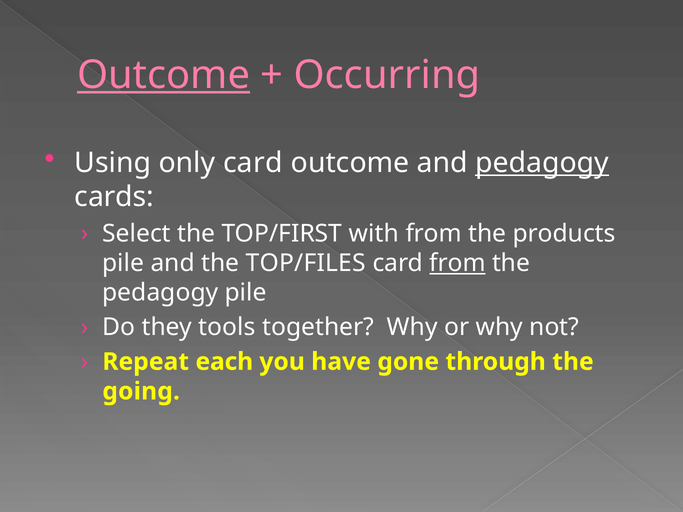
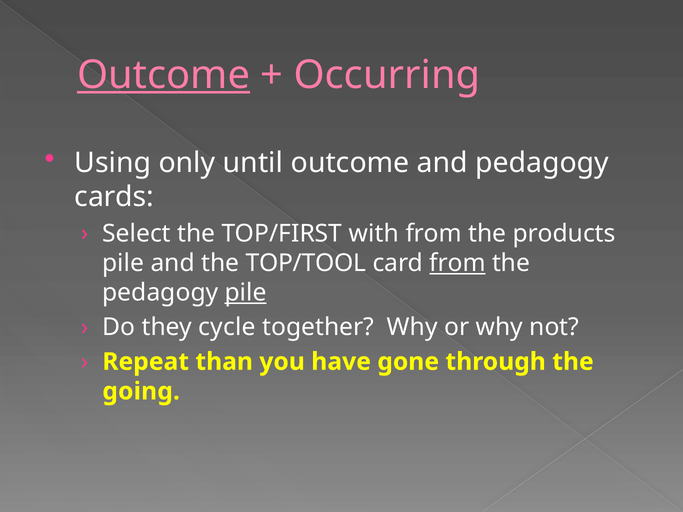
only card: card -> until
pedagogy at (542, 163) underline: present -> none
TOP/FILES: TOP/FILES -> TOP/TOOL
pile at (246, 293) underline: none -> present
tools: tools -> cycle
each: each -> than
